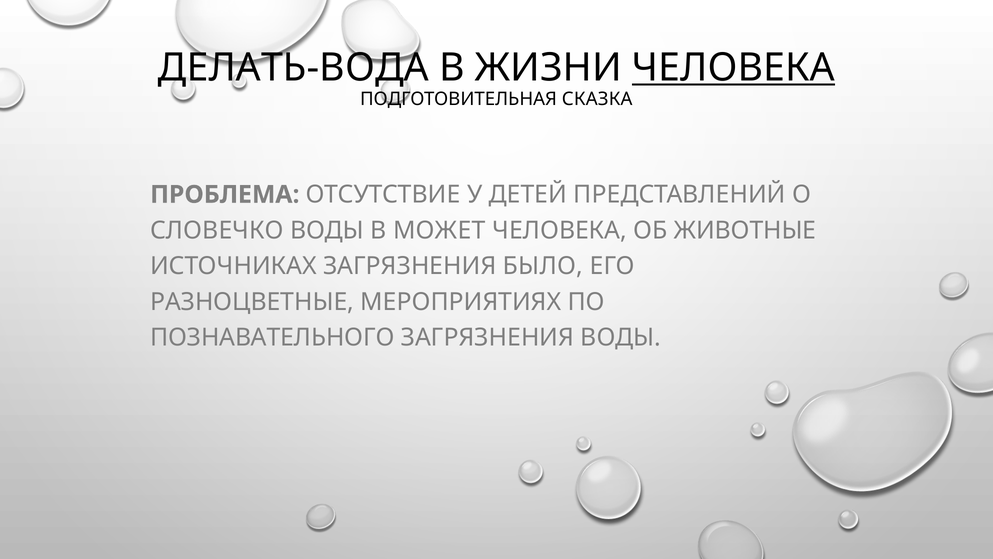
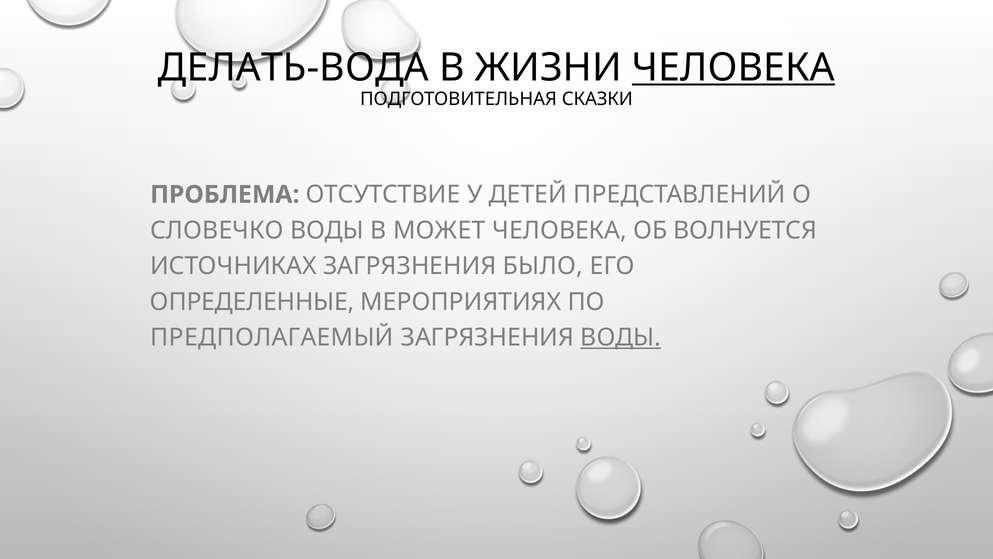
СКАЗКА: СКАЗКА -> СКАЗКИ
ЖИВОТНЫЕ: ЖИВОТНЫЕ -> ВОЛНУЕТСЯ
РАЗНОЦВЕТНЫЕ: РАЗНОЦВЕТНЫЕ -> ОПРЕДЕЛЕННЫЕ
ПОЗНАВАТЕЛЬНОГО: ПОЗНАВАТЕЛЬНОГО -> ПРЕДПОЛАГАЕМЫЙ
ВОДЫ at (621, 337) underline: none -> present
